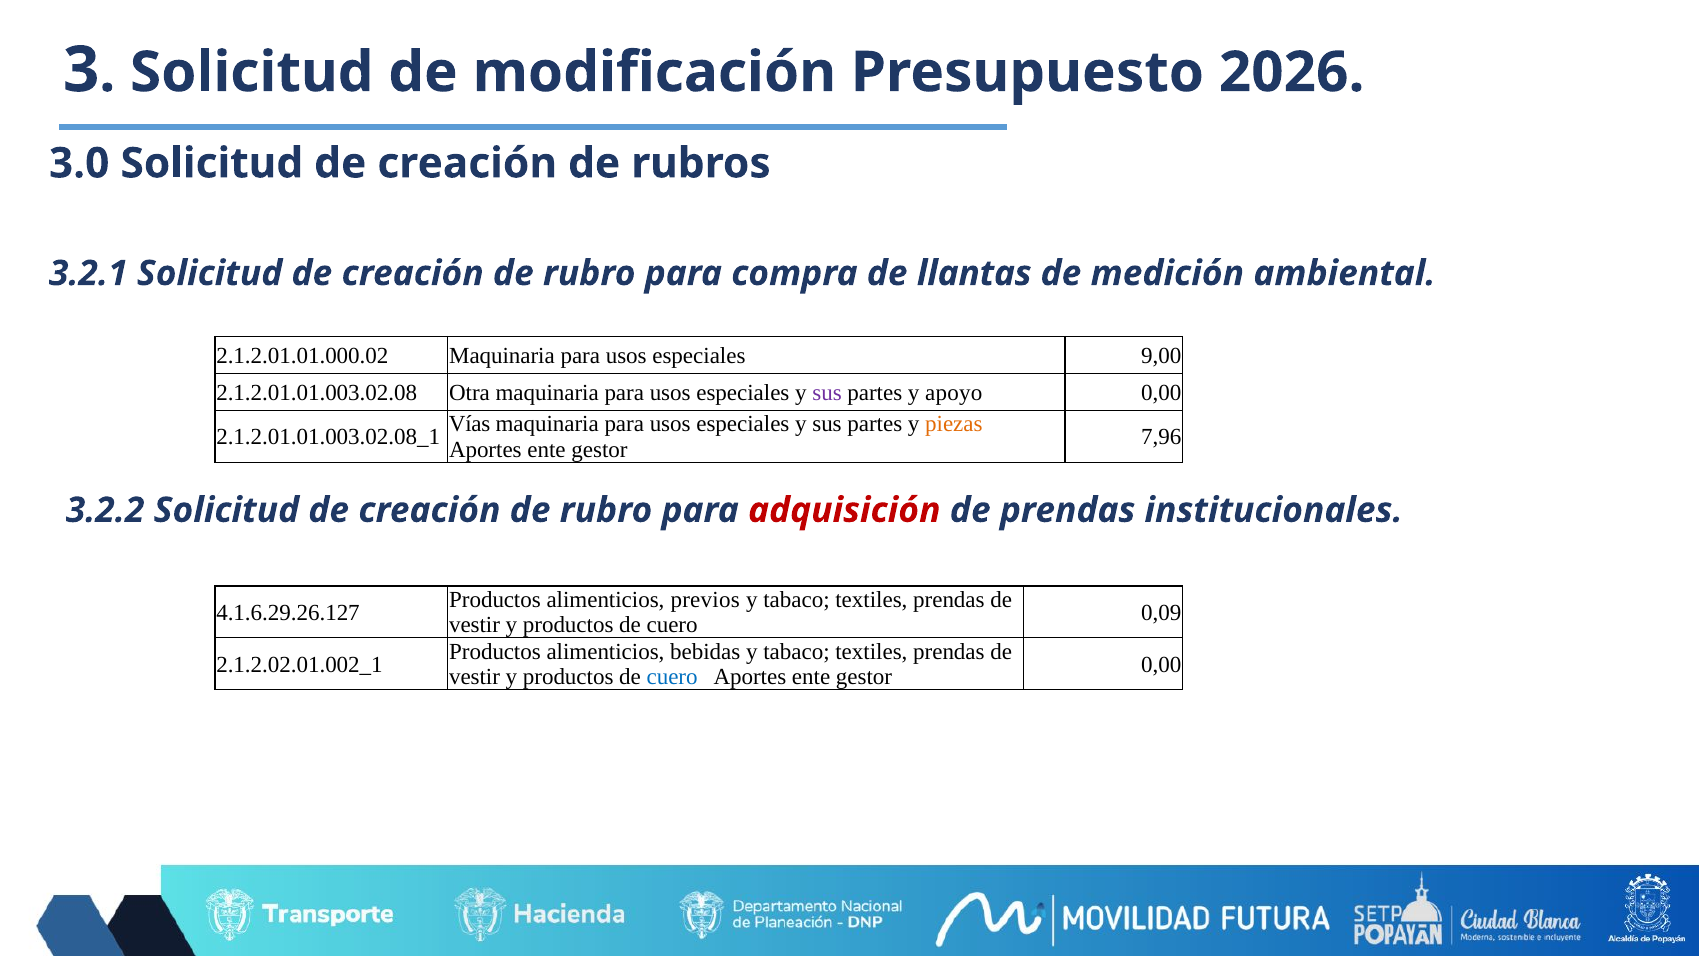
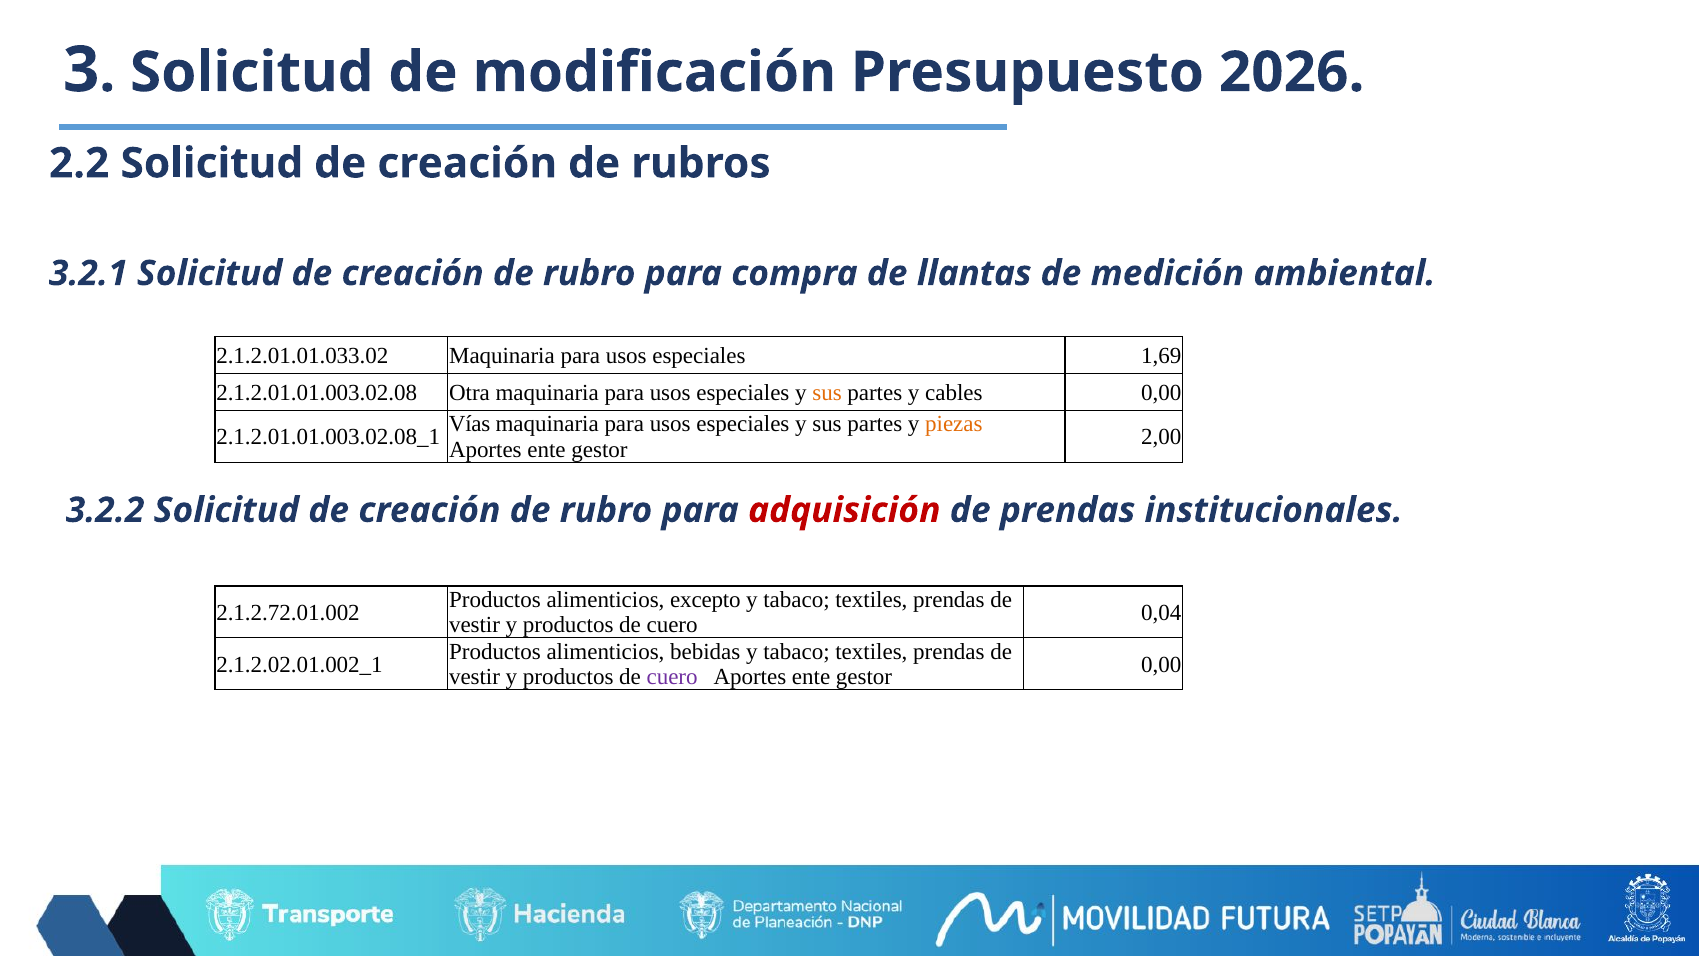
3.0: 3.0 -> 2.2
2.1.2.01.01.000.02: 2.1.2.01.01.000.02 -> 2.1.2.01.01.033.02
9,00: 9,00 -> 1,69
sus at (827, 392) colour: purple -> orange
apoyo: apoyo -> cables
7,96: 7,96 -> 2,00
previos: previos -> excepto
4.1.6.29.26.127: 4.1.6.29.26.127 -> 2.1.2.72.01.002
0,09: 0,09 -> 0,04
cuero at (672, 677) colour: blue -> purple
